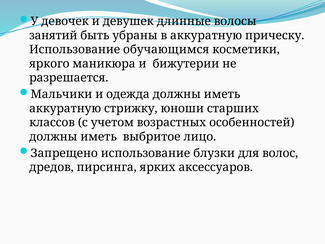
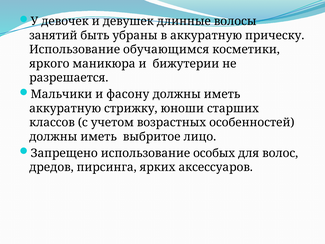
одежда: одежда -> фасону
блузки: блузки -> особых
